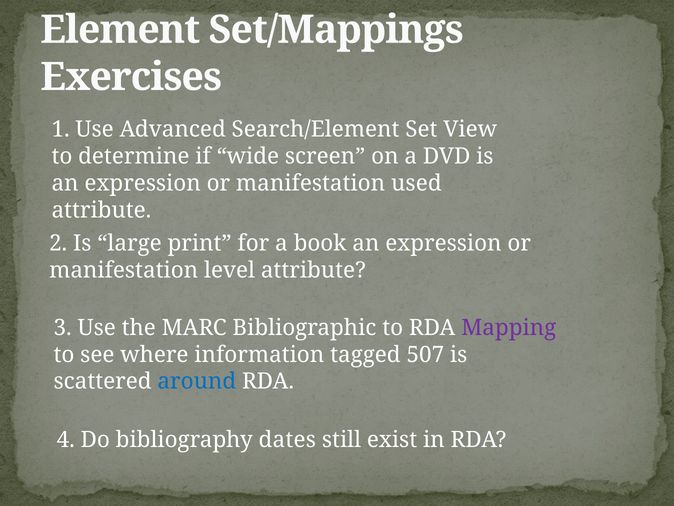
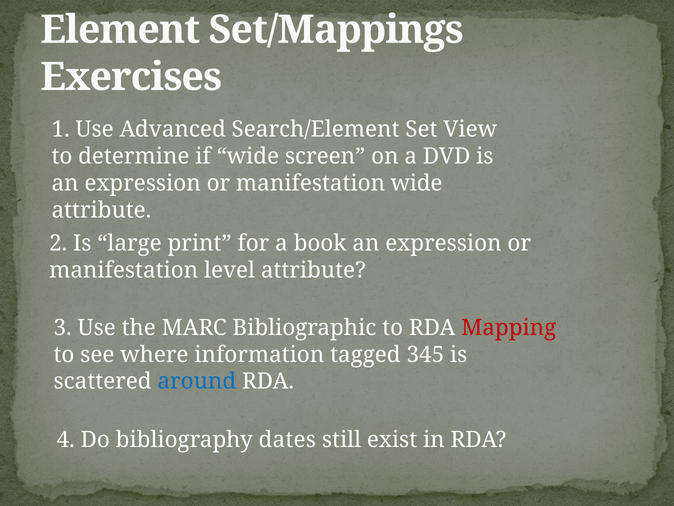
manifestation used: used -> wide
Mapping colour: purple -> red
507: 507 -> 345
